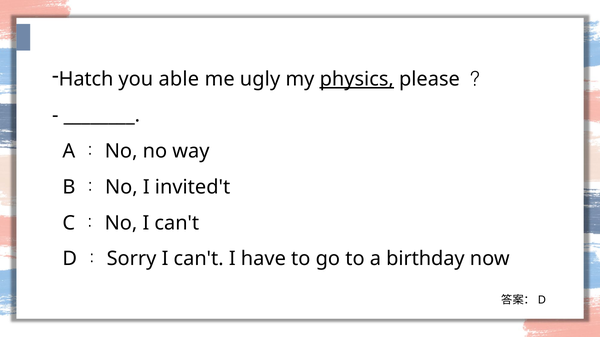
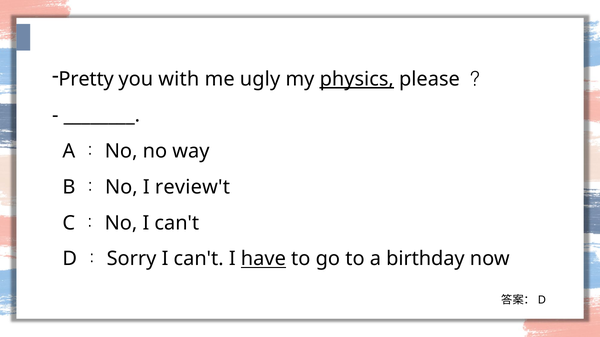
Hatch: Hatch -> Pretty
able: able -> with
invited't: invited't -> review't
have underline: none -> present
